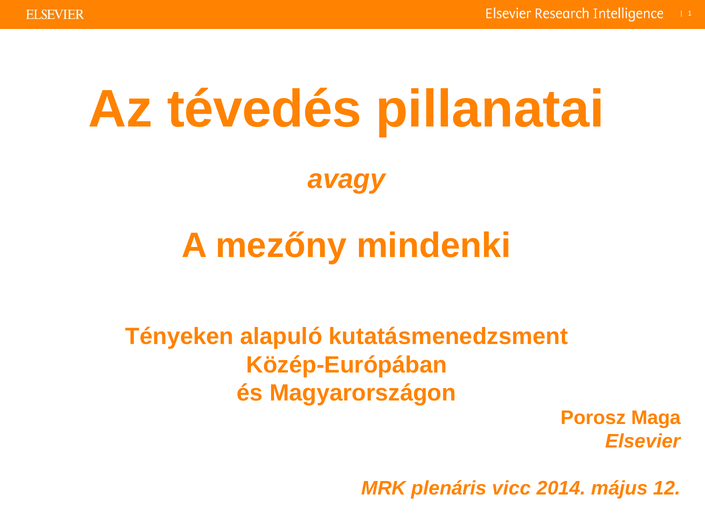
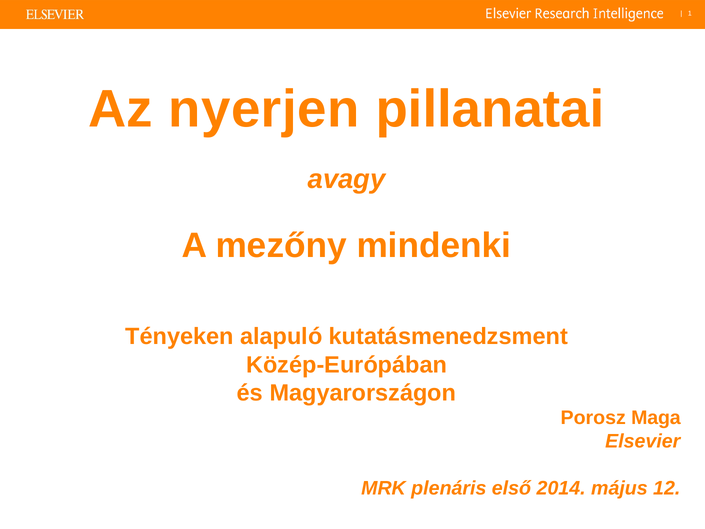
tévedés: tévedés -> nyerjen
vicc: vicc -> első
